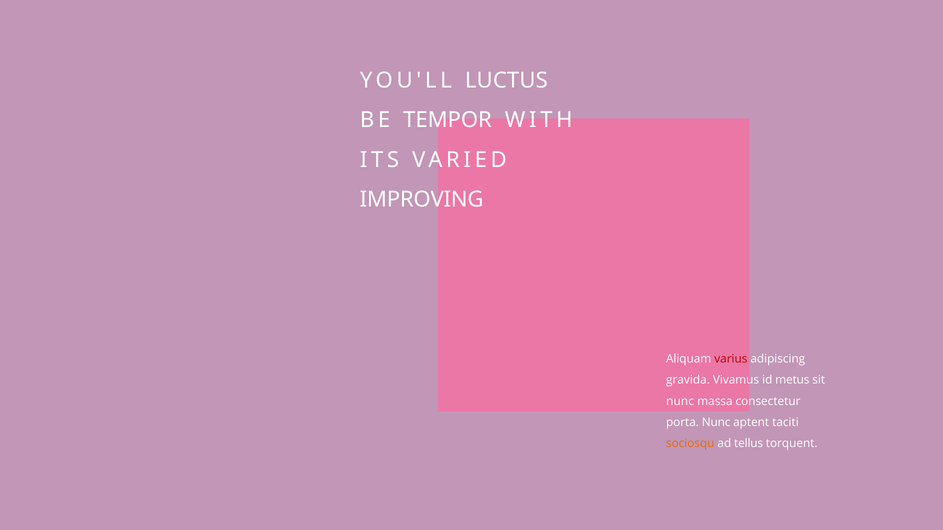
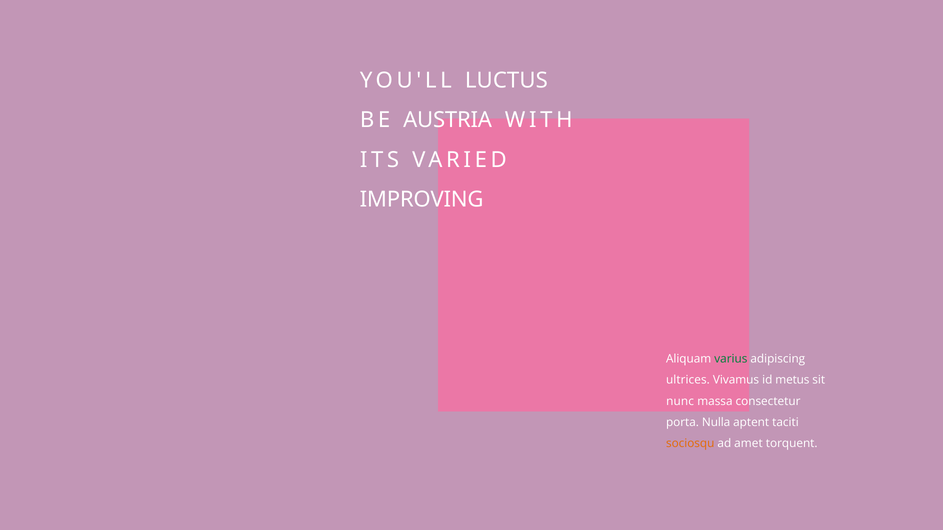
TEMPOR: TEMPOR -> AUSTRIA
varius colour: red -> green
gravida: gravida -> ultrices
porta Nunc: Nunc -> Nulla
tellus: tellus -> amet
